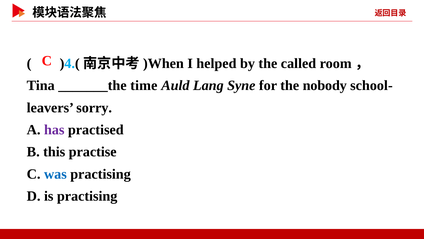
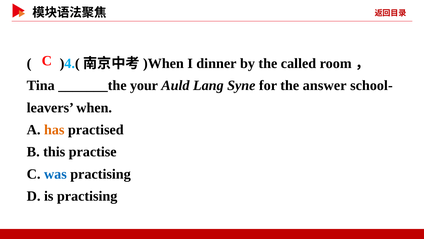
helped: helped -> dinner
time: time -> your
nobody: nobody -> answer
sorry: sorry -> when
has colour: purple -> orange
